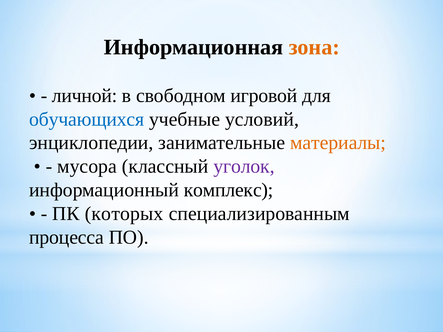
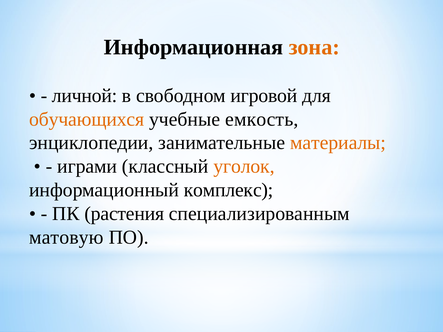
обучающихся colour: blue -> orange
условий: условий -> емкость
мусора: мусора -> играми
уголок colour: purple -> orange
которых: которых -> растения
процесса: процесса -> матовую
